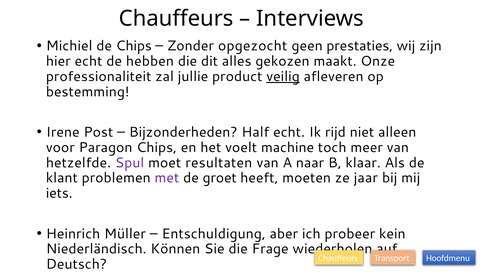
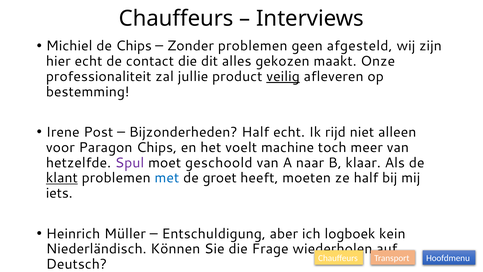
Zonder opgezocht: opgezocht -> problemen
prestaties: prestaties -> afgesteld
hebben: hebben -> contact
resultaten: resultaten -> geschoold
klant underline: none -> present
met colour: purple -> blue
ze jaar: jaar -> half
probeer: probeer -> logboek
